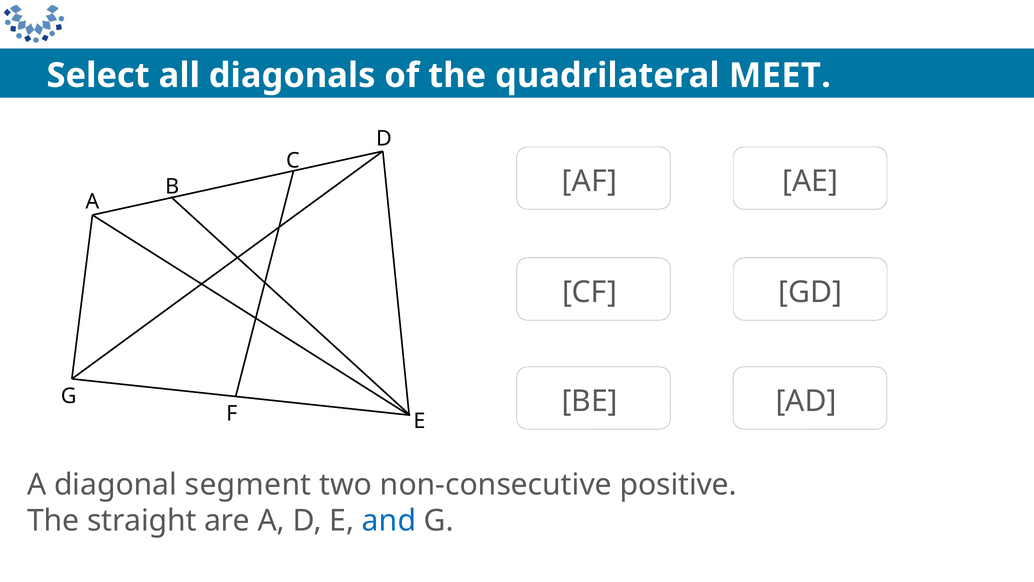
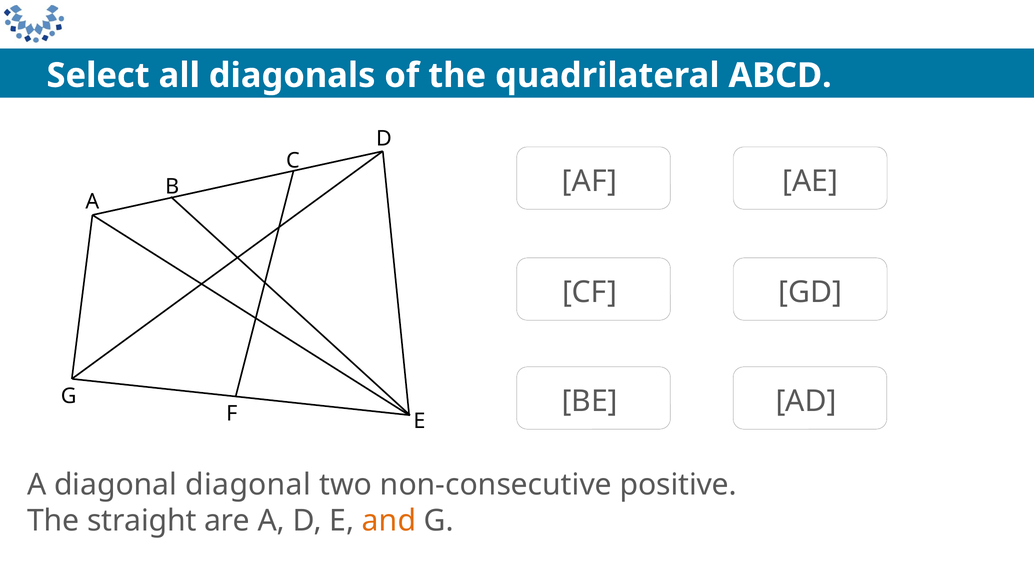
MEET: MEET -> ABCD
diagonal segment: segment -> diagonal
and colour: blue -> orange
